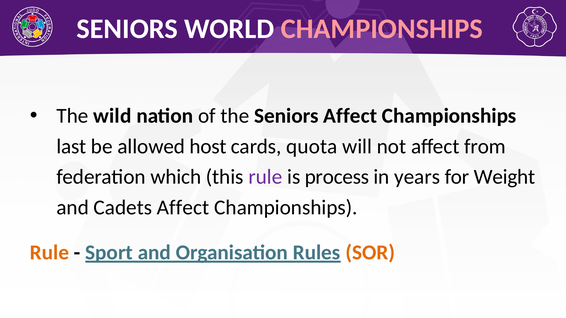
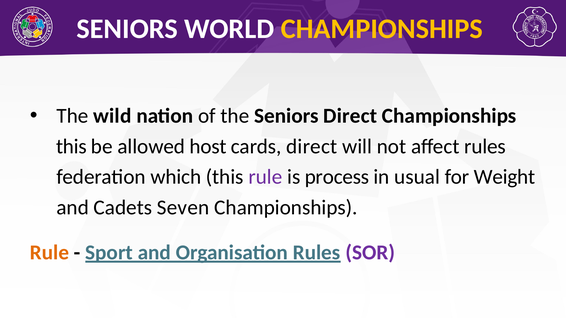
CHAMPIONSHIPS at (382, 29) colour: pink -> yellow
Seniors Affect: Affect -> Direct
last at (71, 147): last -> this
cards quota: quota -> direct
affect from: from -> rules
years: years -> usual
Cadets Affect: Affect -> Seven
SOR colour: orange -> purple
